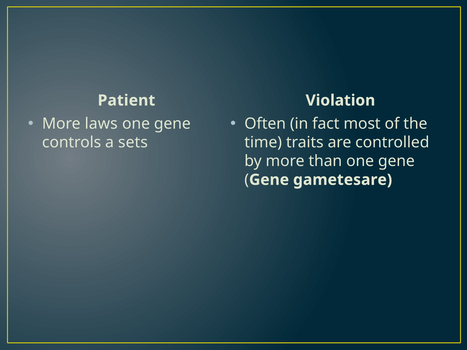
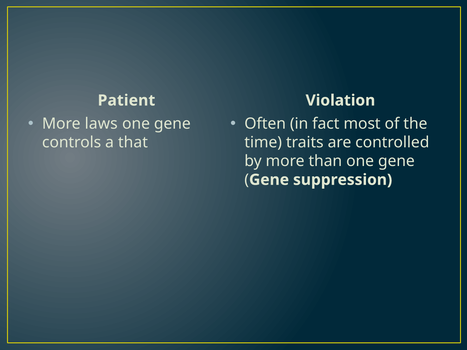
sets: sets -> that
gametesare: gametesare -> suppression
